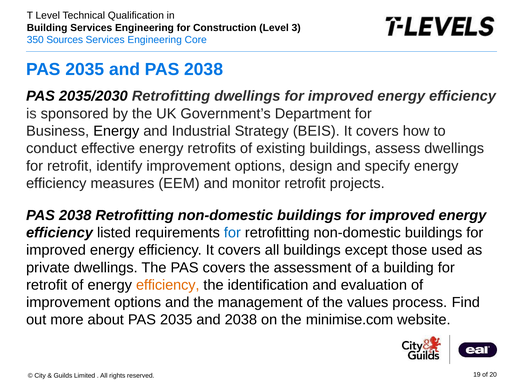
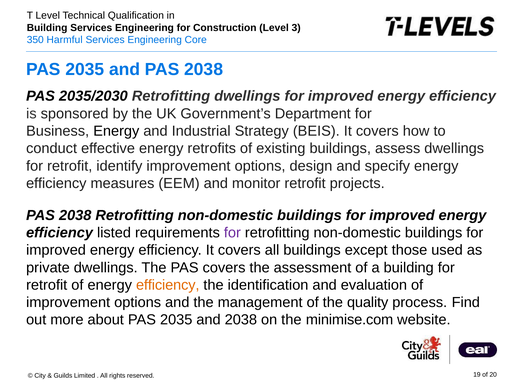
Sources: Sources -> Harmful
for at (232, 233) colour: blue -> purple
values: values -> quality
